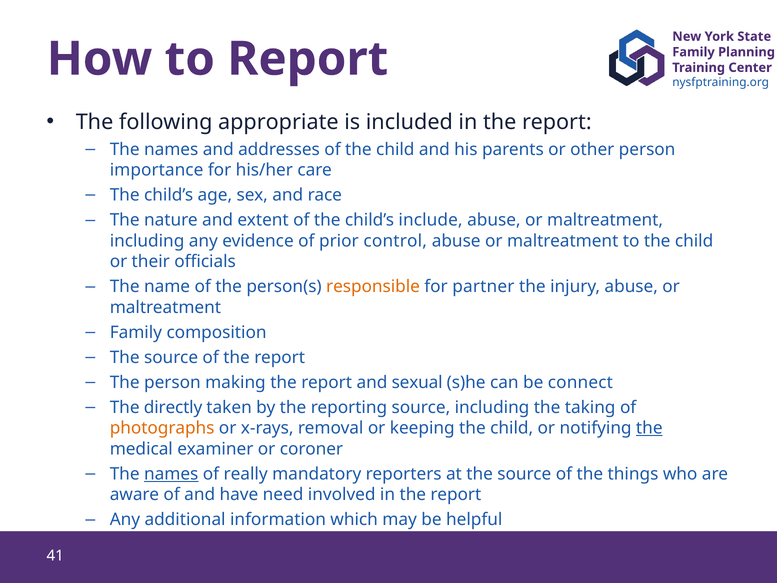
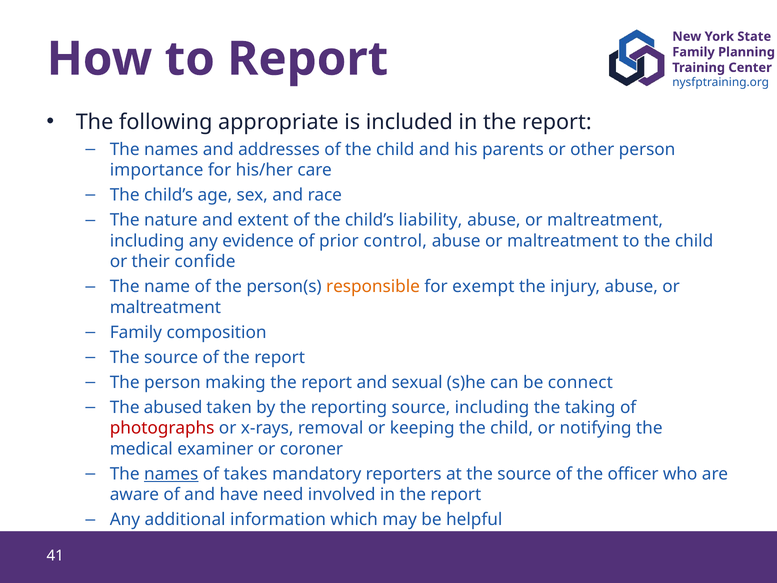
include: include -> liability
officials: officials -> confide
partner: partner -> exempt
directly: directly -> abused
photographs colour: orange -> red
the at (649, 428) underline: present -> none
really: really -> takes
things: things -> officer
